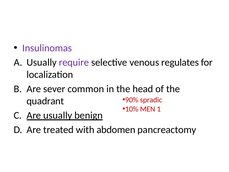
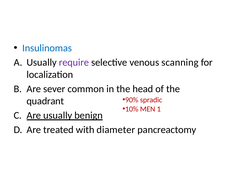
Insulinomas colour: purple -> blue
regulates: regulates -> scanning
abdomen: abdomen -> diameter
